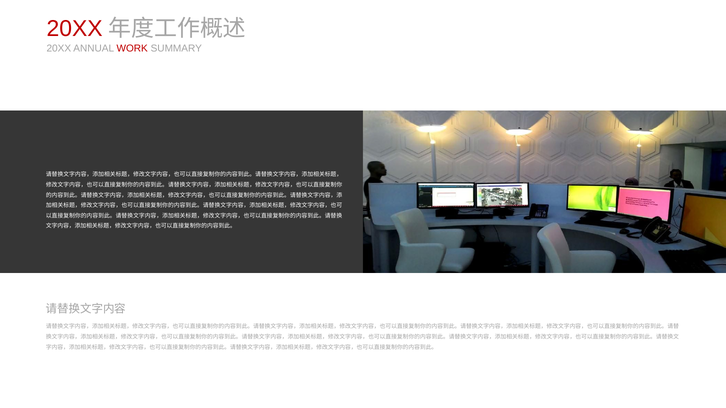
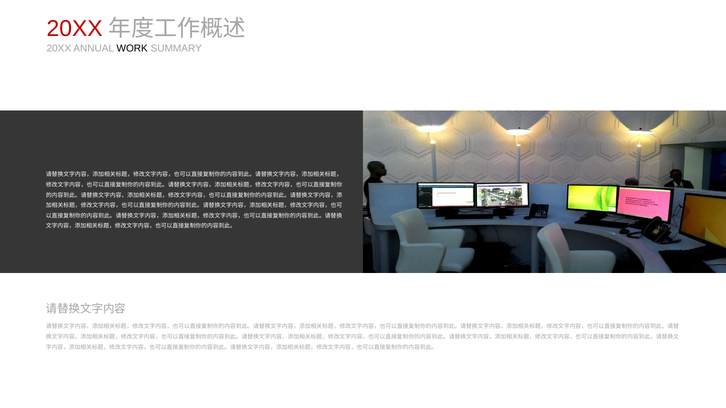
WORK colour: red -> black
